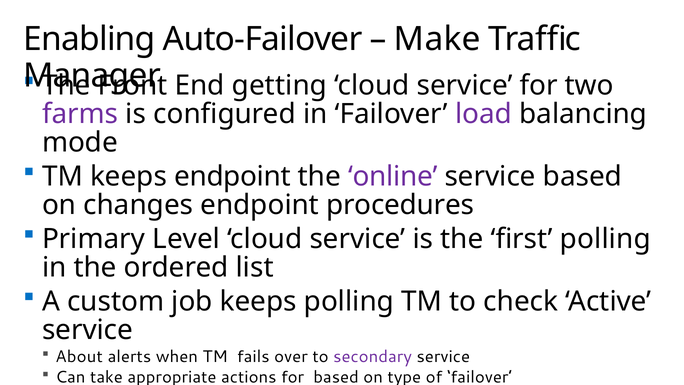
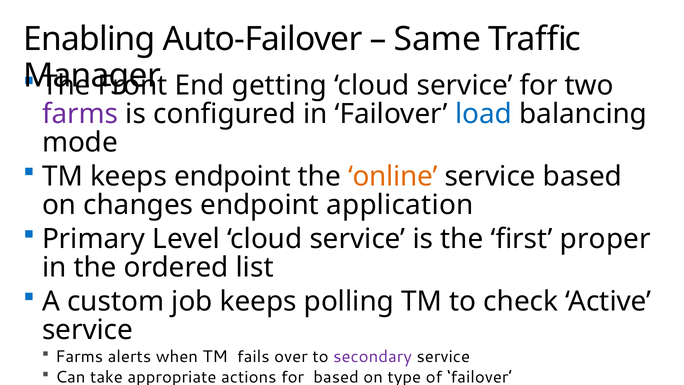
Make: Make -> Same
load colour: purple -> blue
online colour: purple -> orange
procedures: procedures -> application
first polling: polling -> proper
About at (79, 356): About -> Farms
